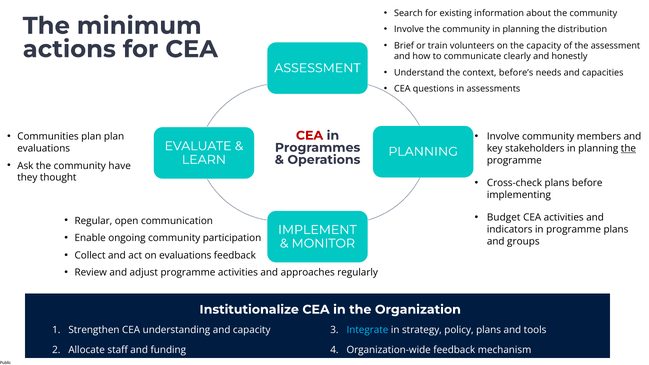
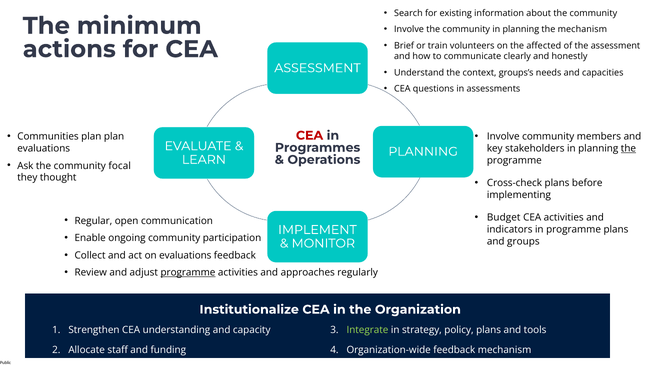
the distribution: distribution -> mechanism
the capacity: capacity -> affected
before’s: before’s -> groups’s
have: have -> focal
programme at (188, 273) underline: none -> present
Integrate colour: light blue -> light green
